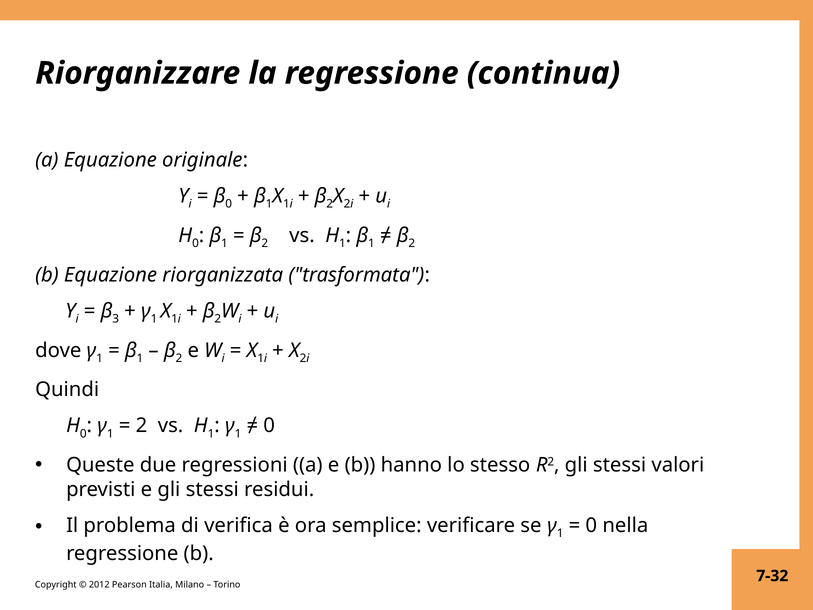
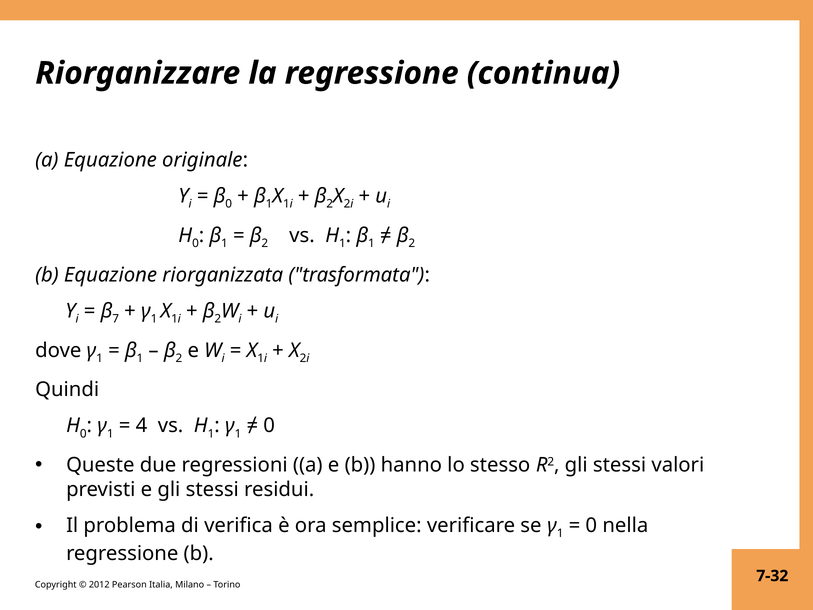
3: 3 -> 7
2 at (141, 426): 2 -> 4
